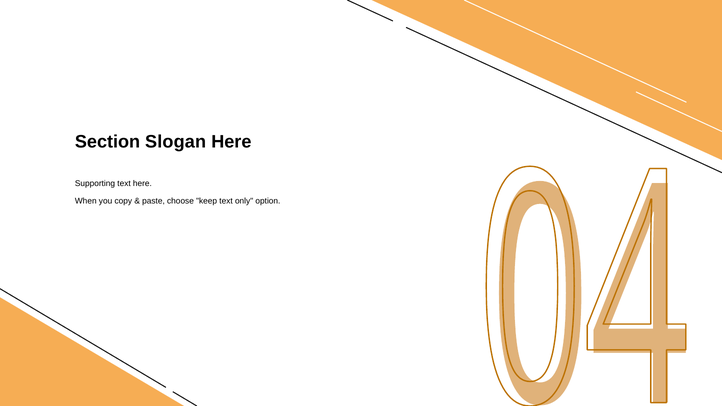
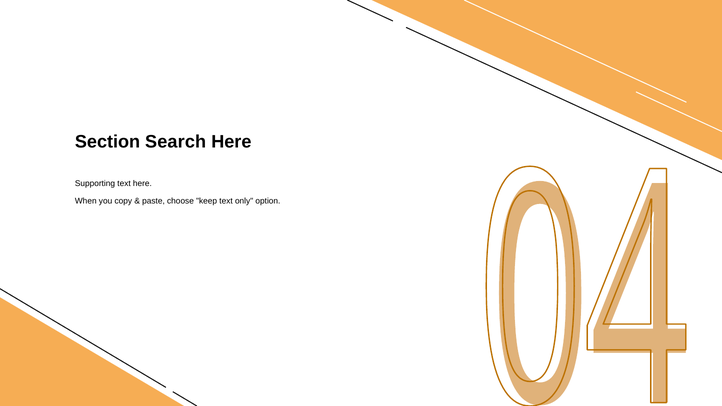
Slogan: Slogan -> Search
